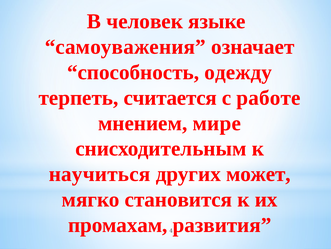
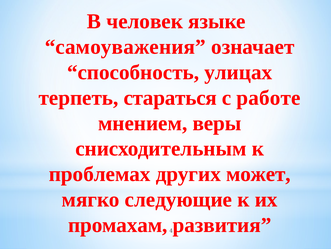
одежду: одежду -> улицах
считается: считается -> стараться
мире: мире -> веры
научиться: научиться -> проблемах
становится: становится -> следующие
